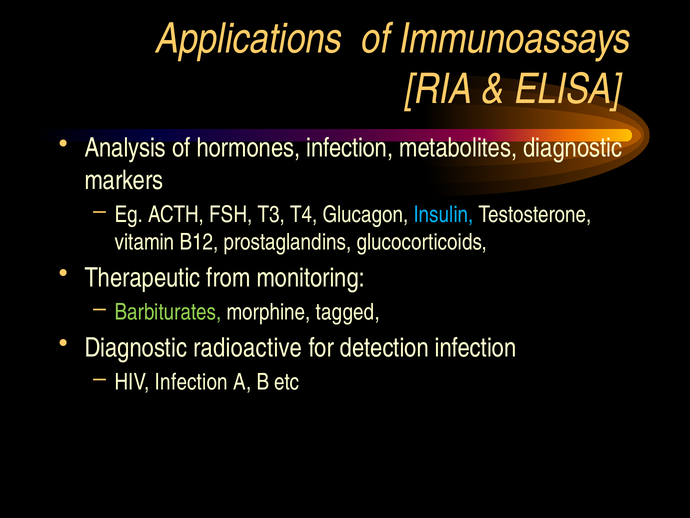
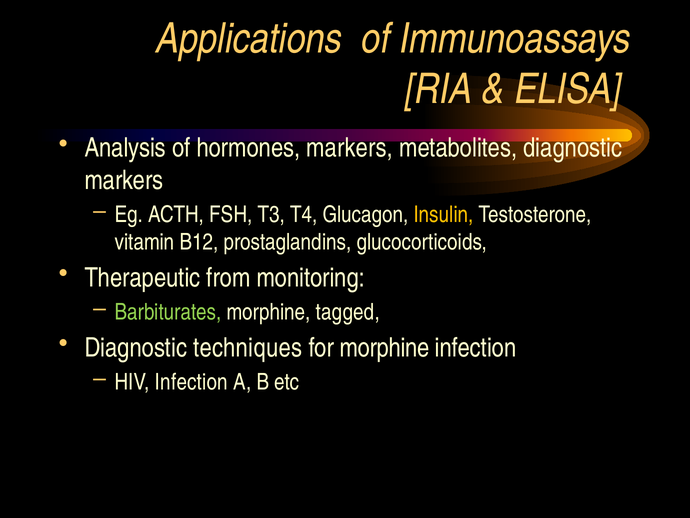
hormones infection: infection -> markers
Insulin colour: light blue -> yellow
radioactive: radioactive -> techniques
for detection: detection -> morphine
